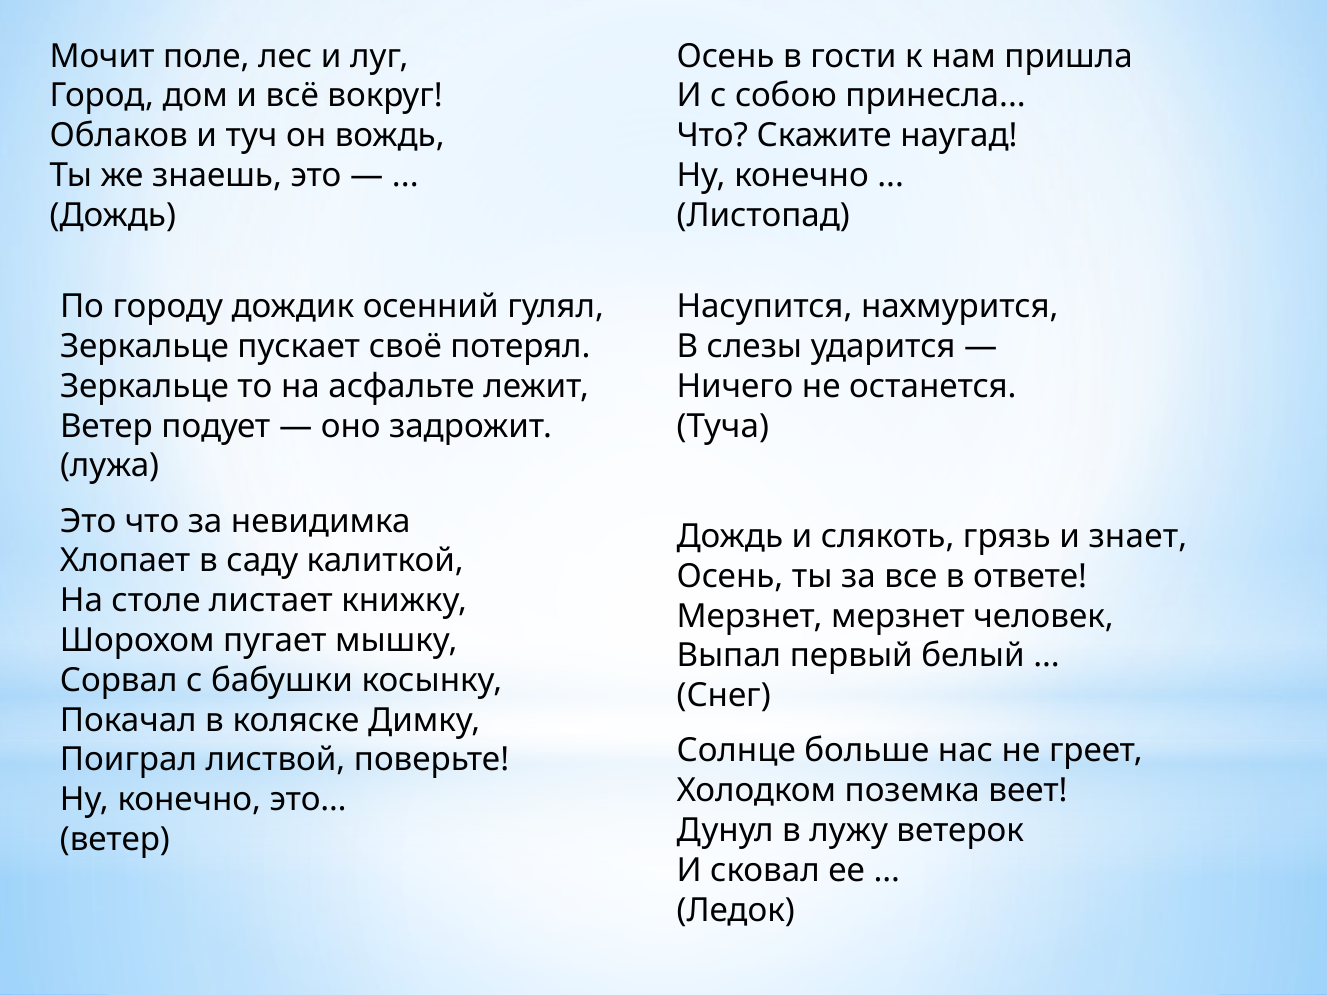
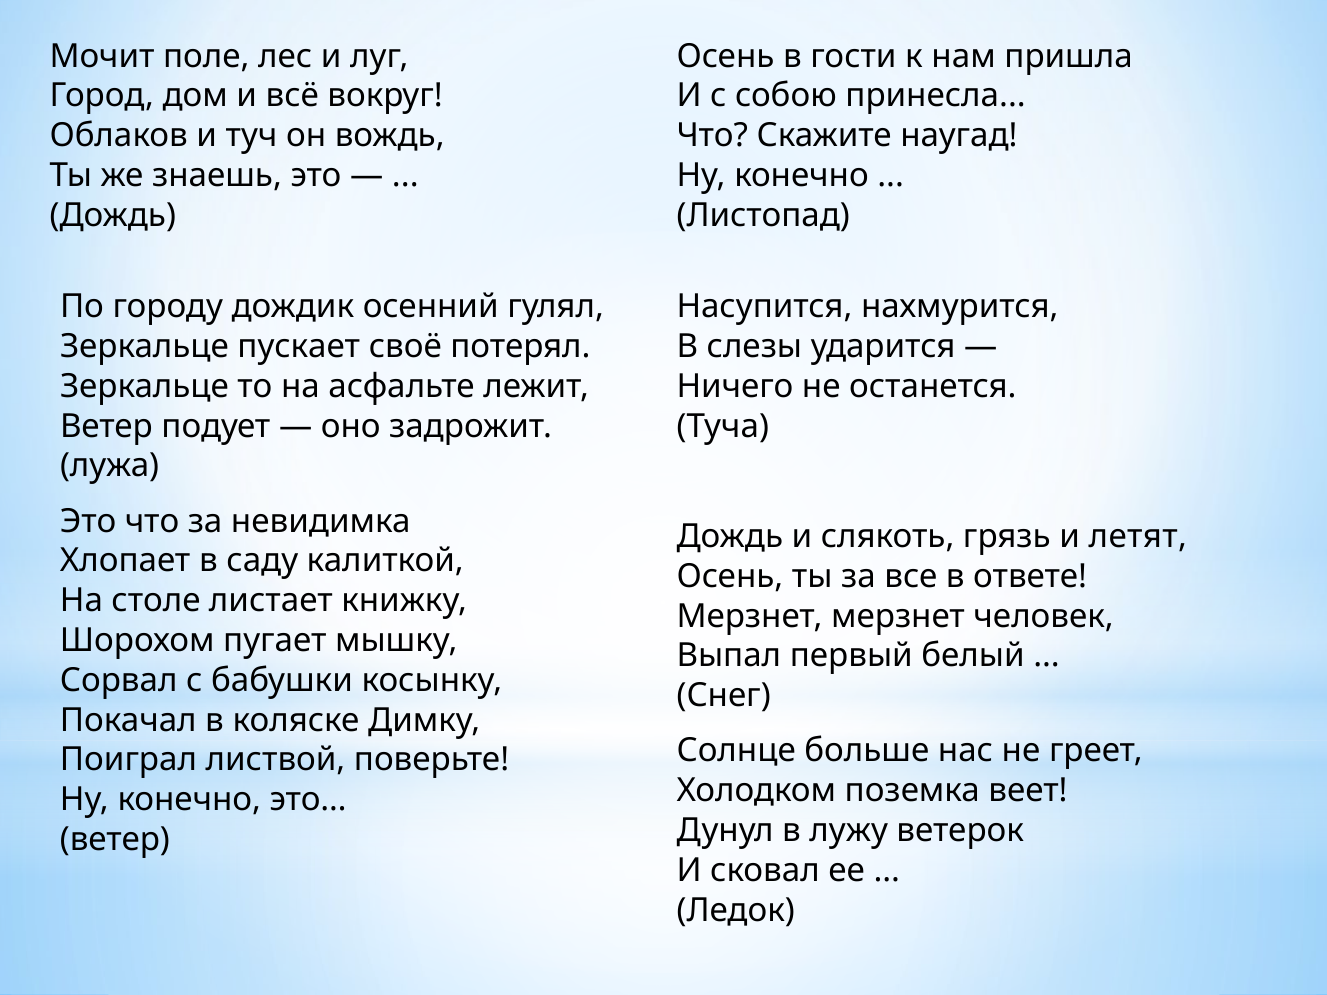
знает: знает -> летят
